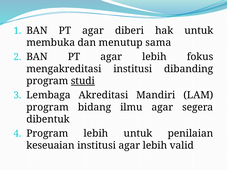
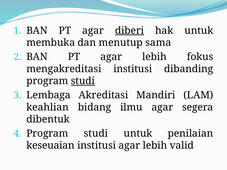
diberi underline: none -> present
program at (48, 107): program -> keahlian
lebih at (96, 134): lebih -> studi
